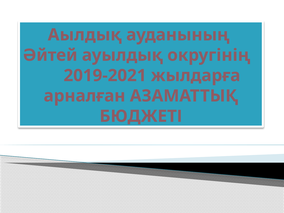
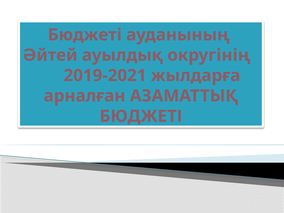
Аылдық at (85, 35): Аылдық -> Бюджеті
